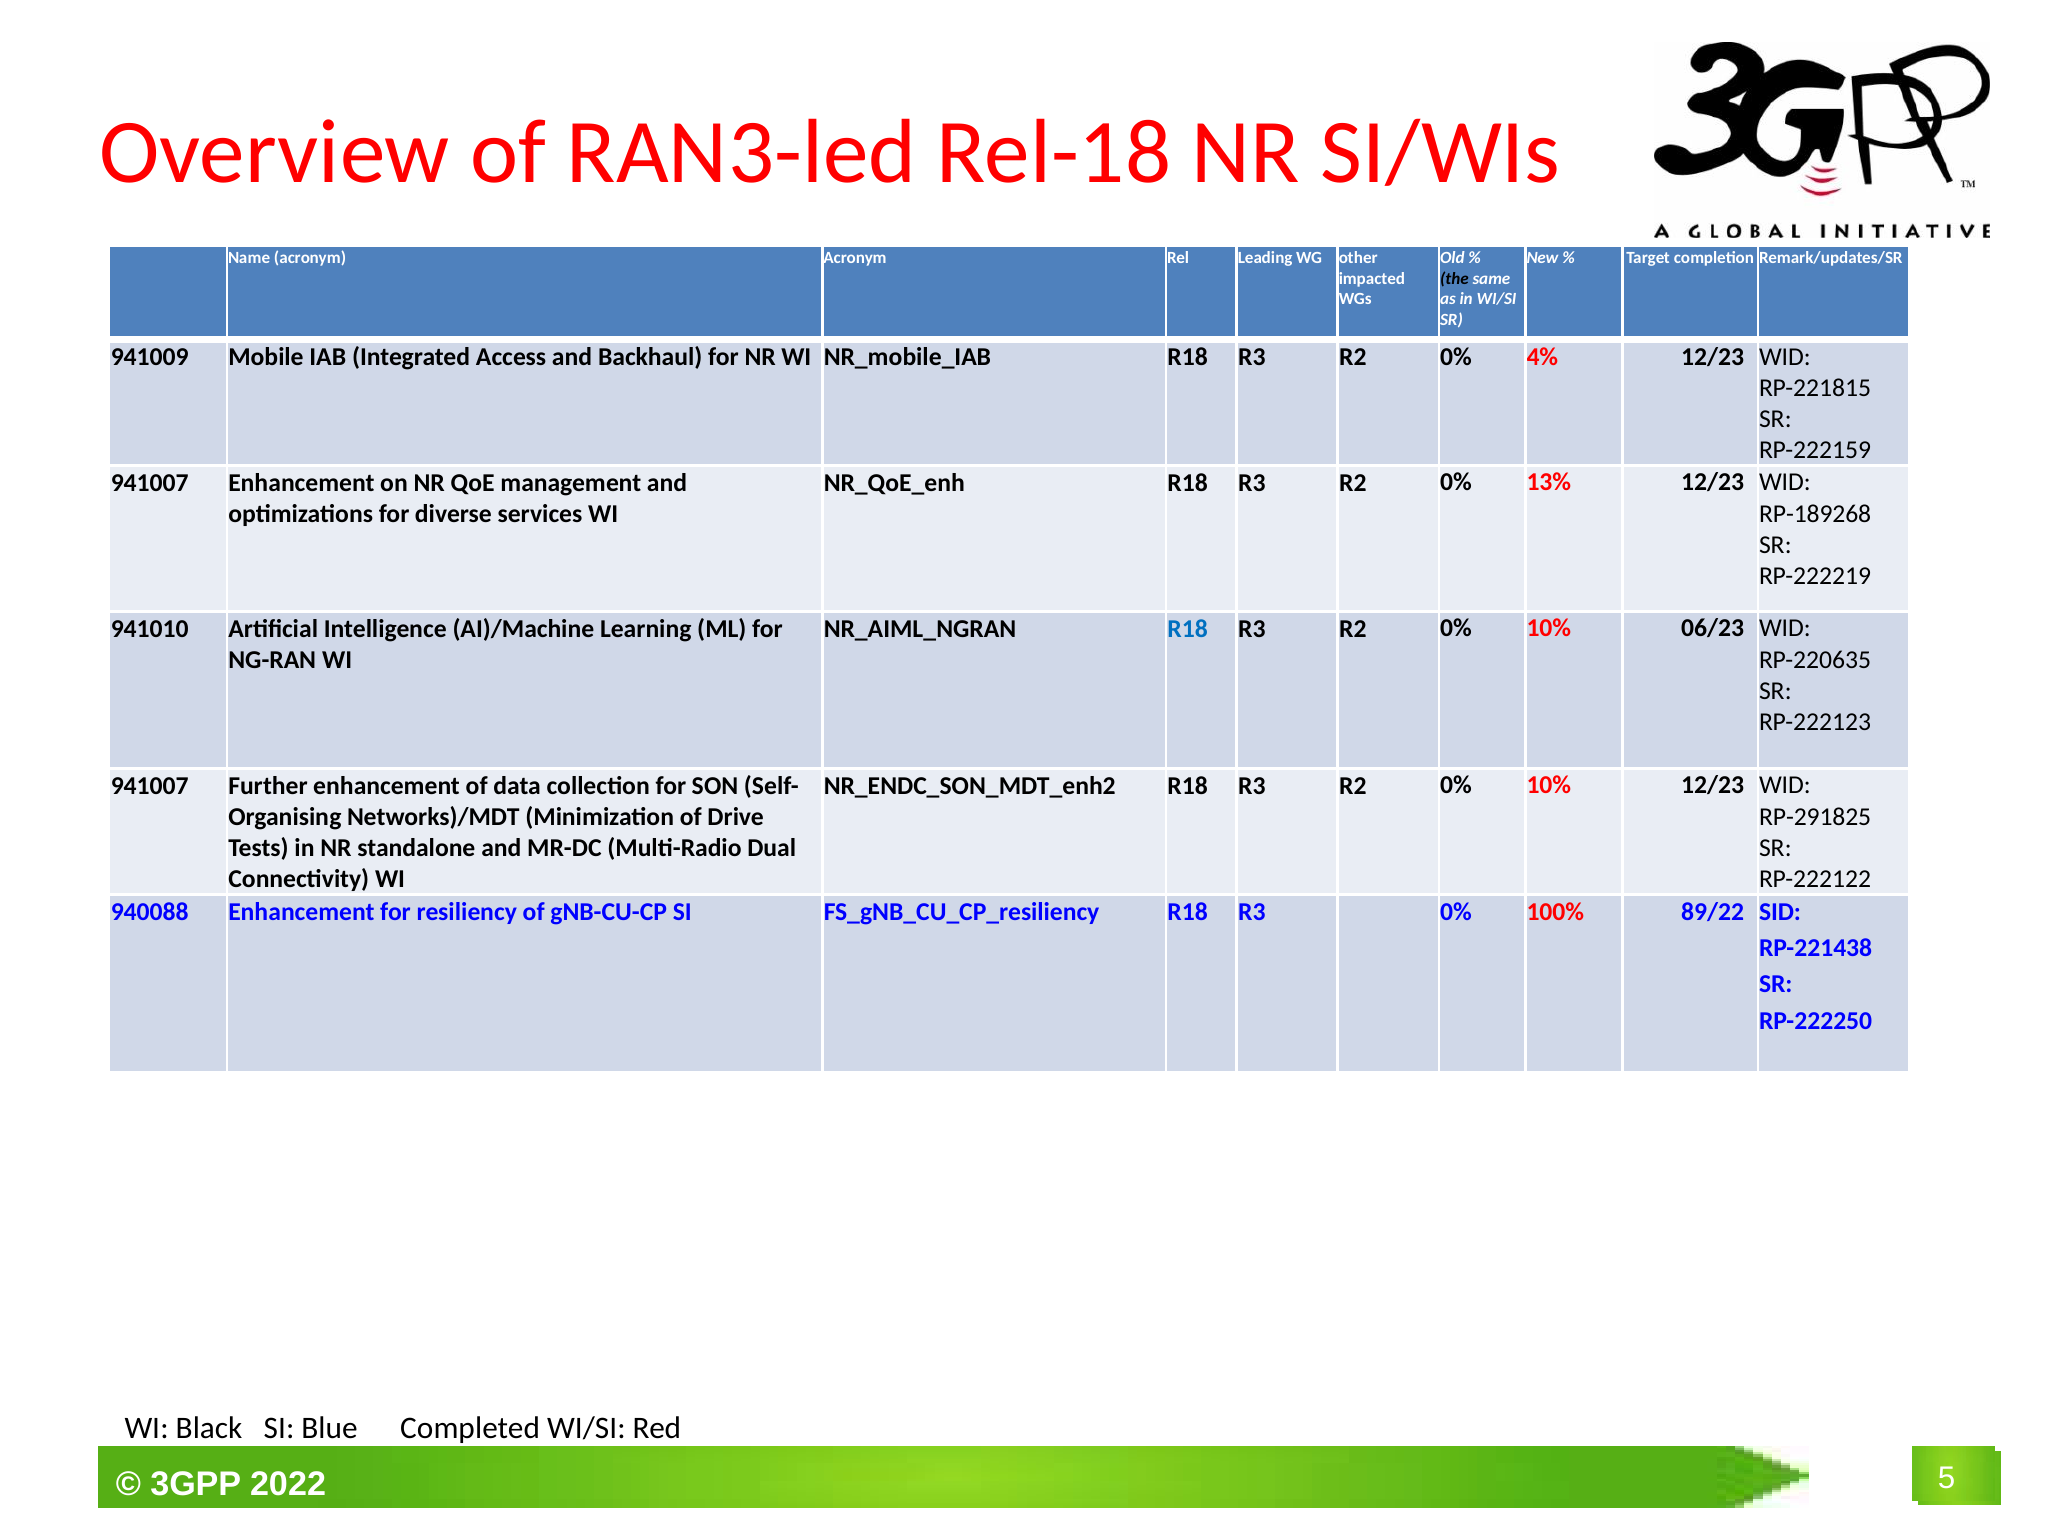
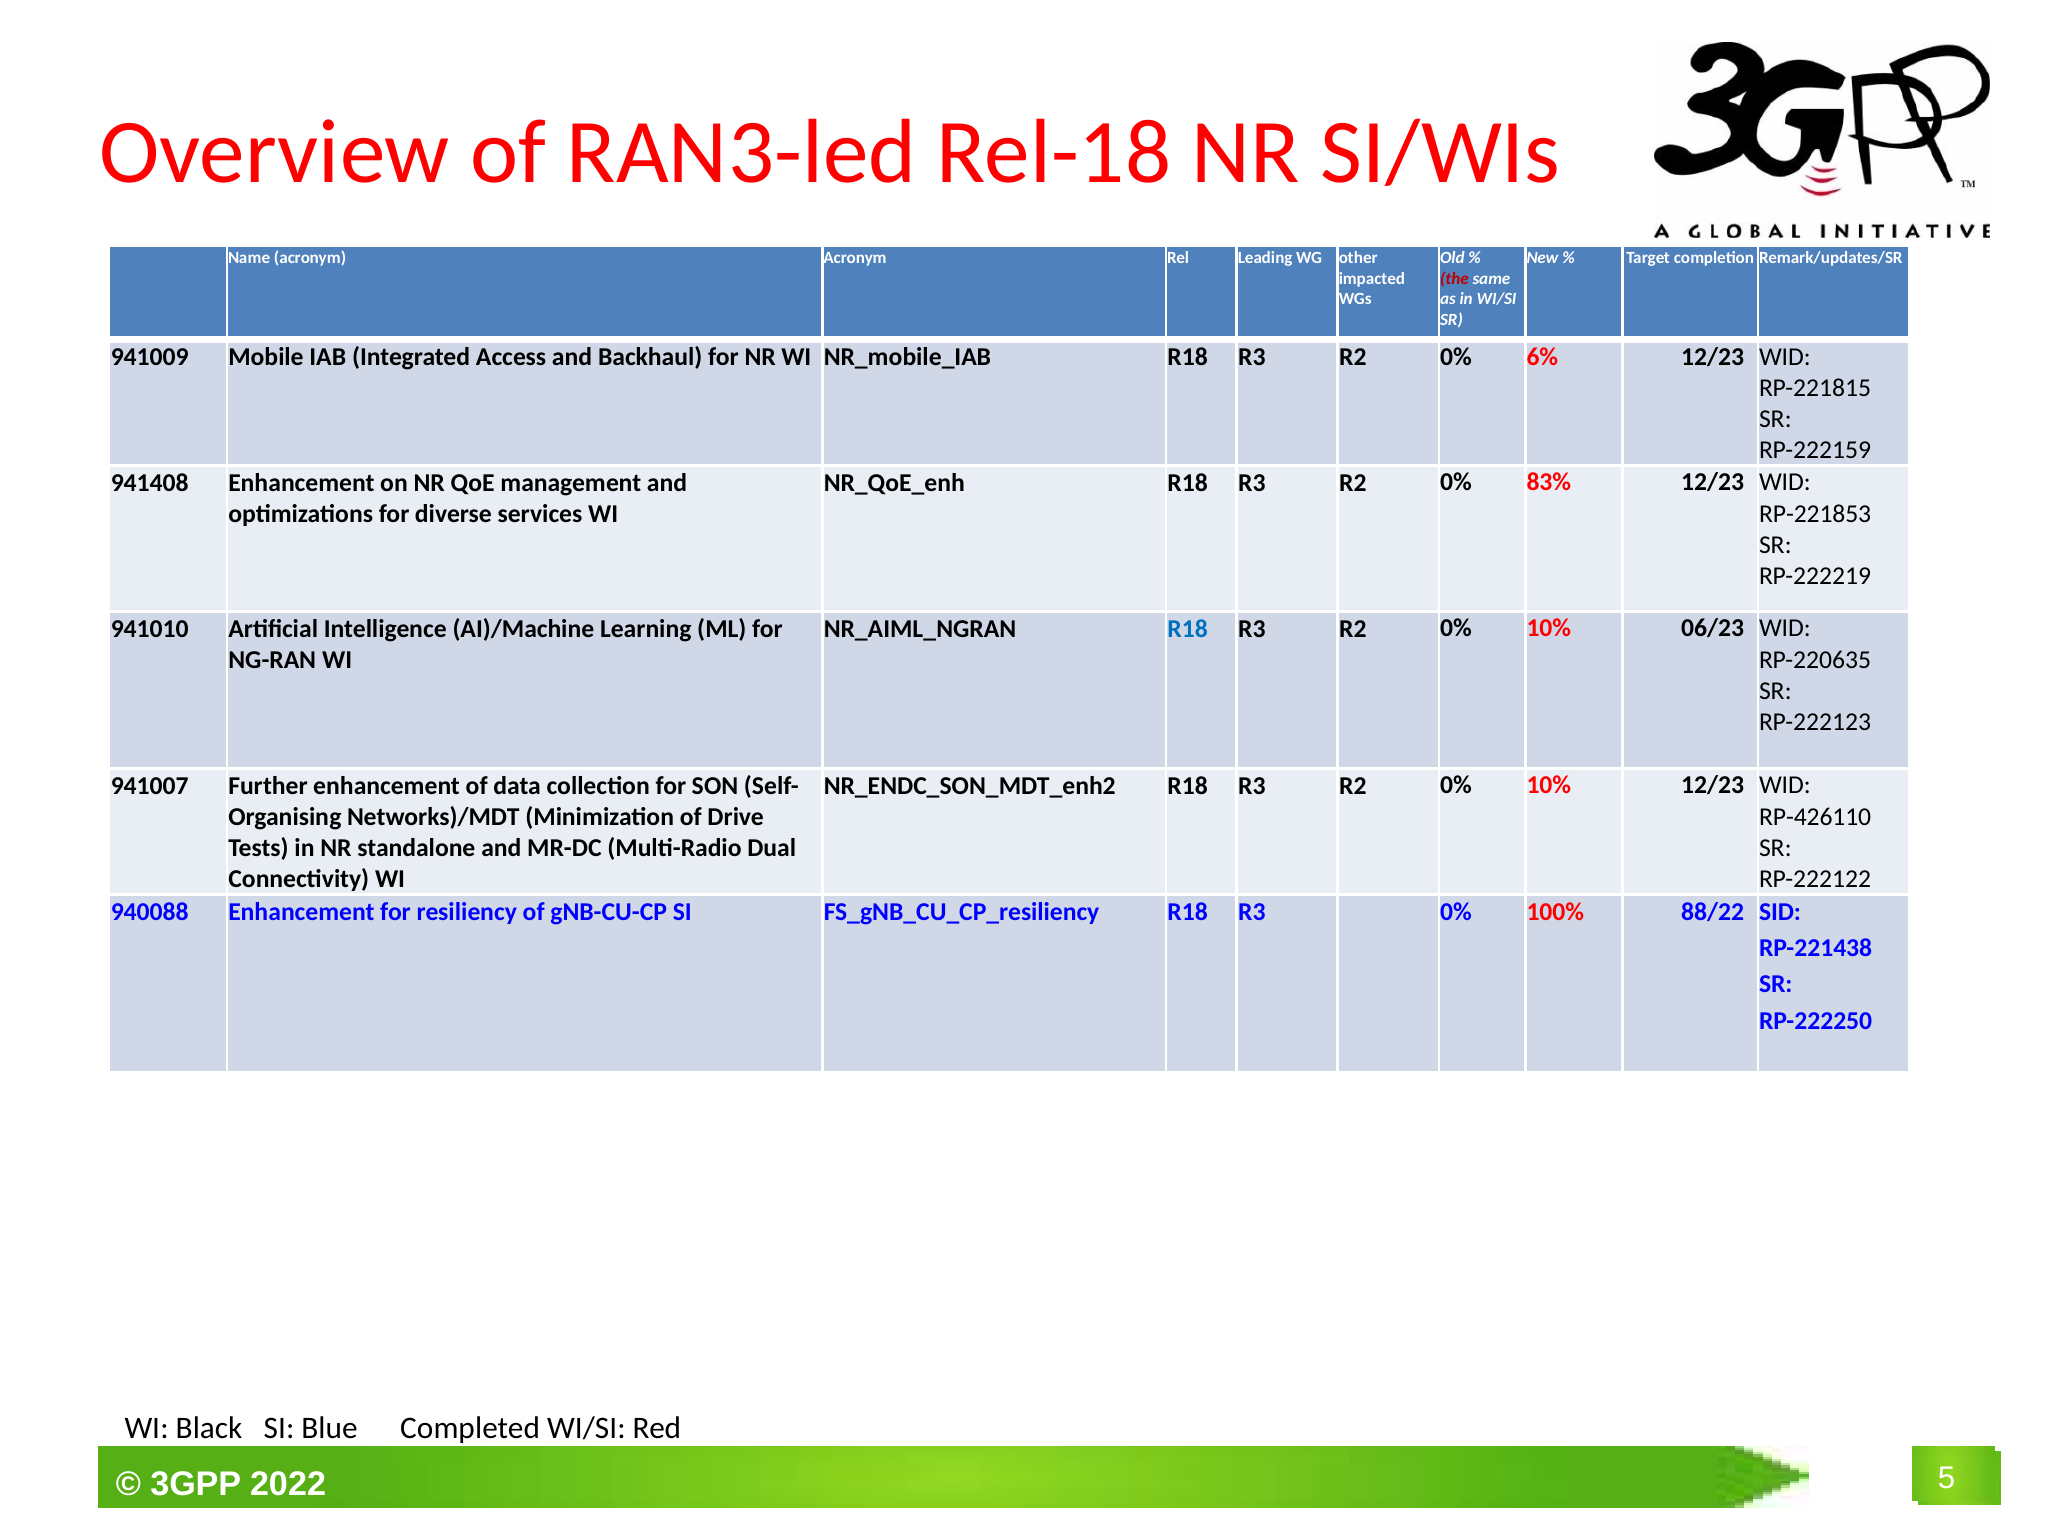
the colour: black -> red
4%: 4% -> 6%
941007 at (150, 483): 941007 -> 941408
13%: 13% -> 83%
RP-189268: RP-189268 -> RP-221853
RP-291825: RP-291825 -> RP-426110
89/22: 89/22 -> 88/22
